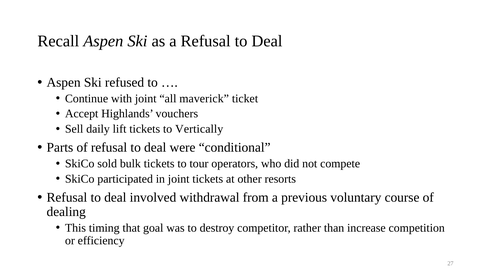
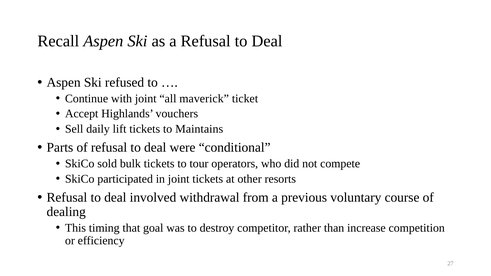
Vertically: Vertically -> Maintains
